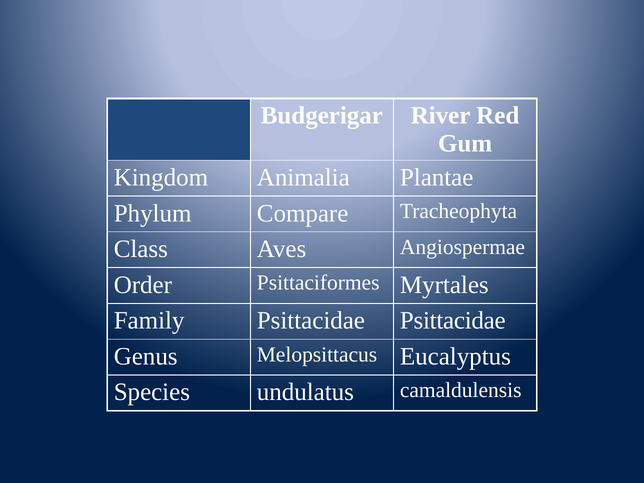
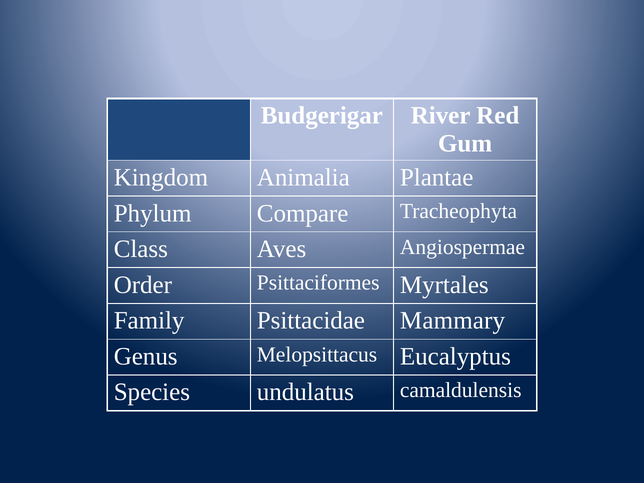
Psittacidae Psittacidae: Psittacidae -> Mammary
